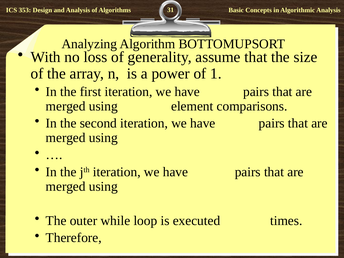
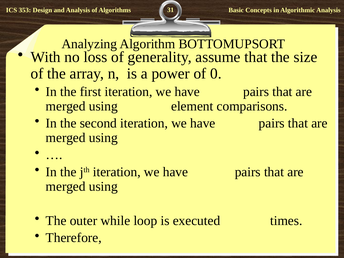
1: 1 -> 0
